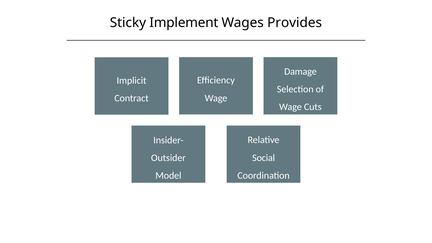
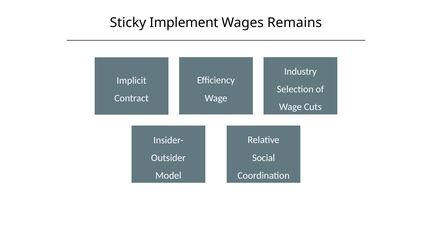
Provides: Provides -> Remains
Damage: Damage -> Industry
